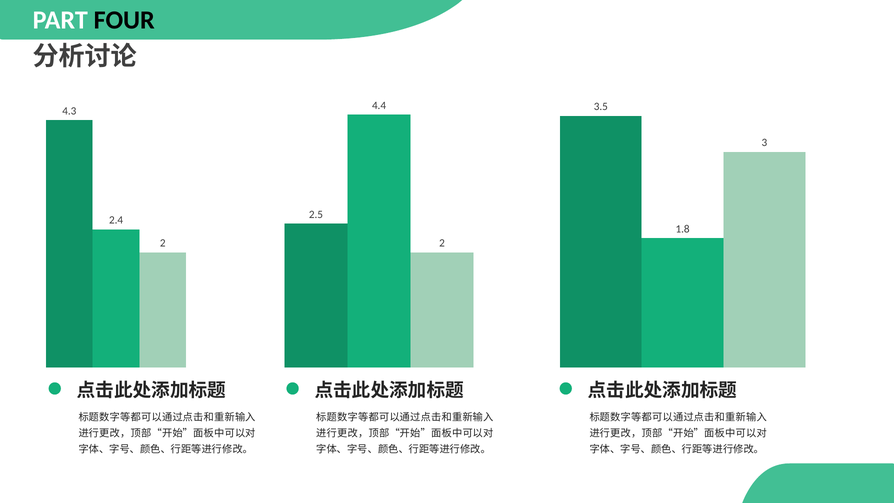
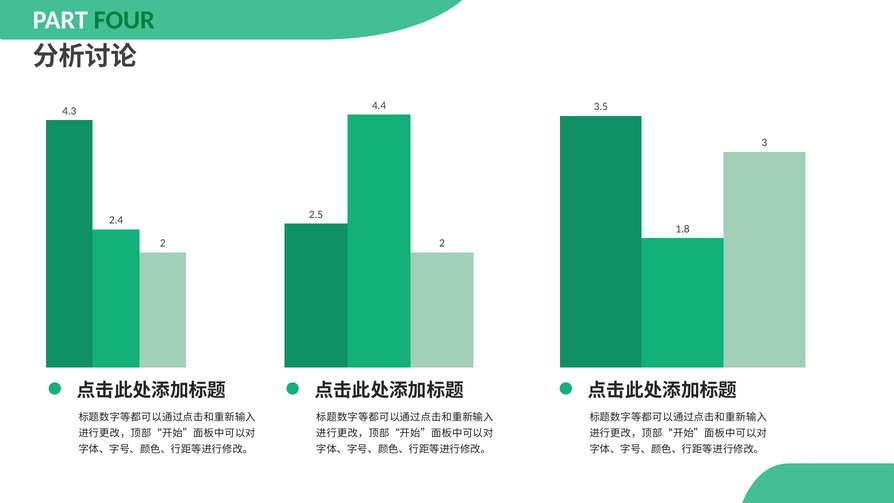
FOUR colour: black -> green
